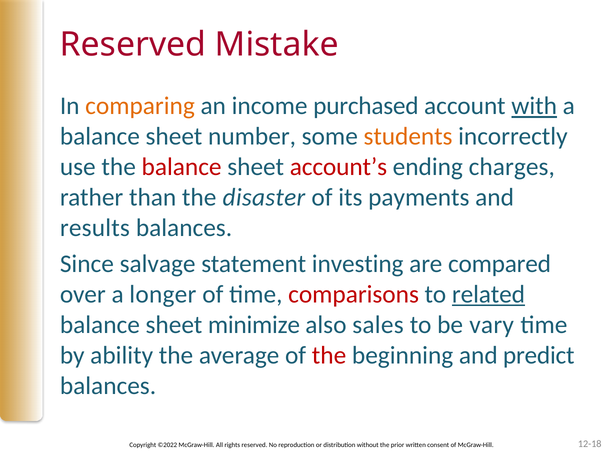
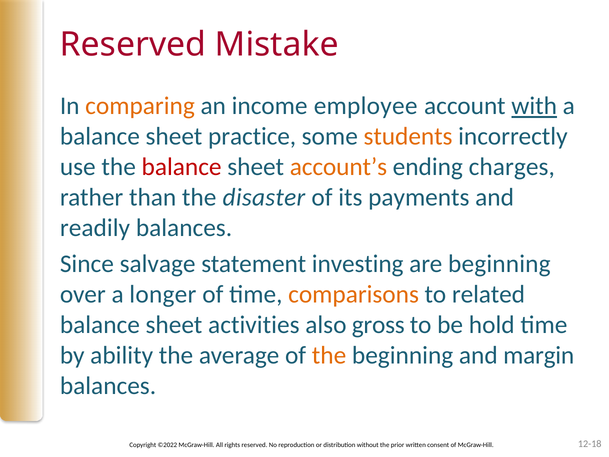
purchased: purchased -> employee
number: number -> practice
account’s colour: red -> orange
results: results -> readily
are compared: compared -> beginning
comparisons colour: red -> orange
related underline: present -> none
minimize: minimize -> activities
sales: sales -> gross
vary: vary -> hold
the at (329, 355) colour: red -> orange
predict: predict -> margin
